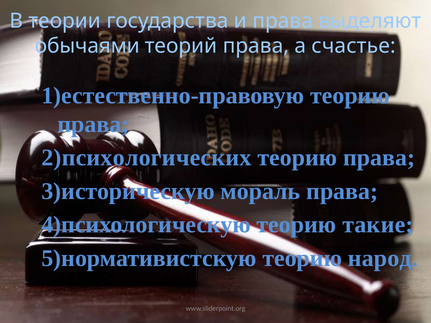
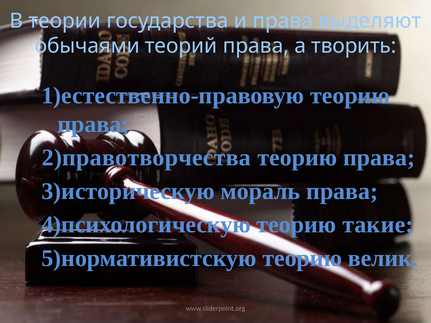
счастье: счастье -> творить
2)психологических: 2)психологических -> 2)правотворчества
народ: народ -> велик
